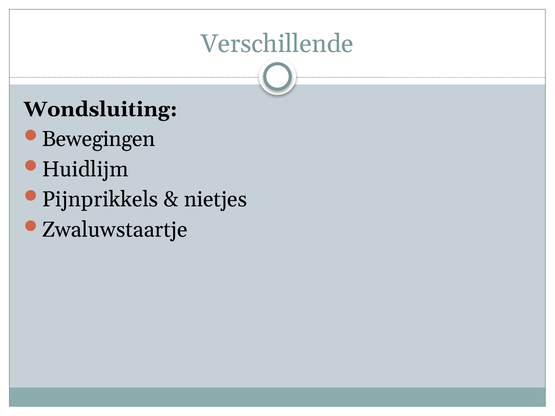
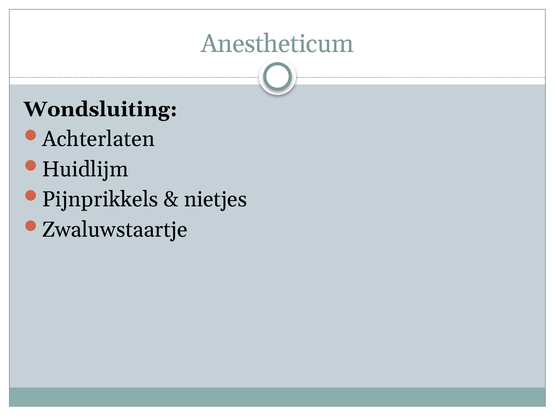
Verschillende: Verschillende -> Anestheticum
Bewegingen: Bewegingen -> Achterlaten
